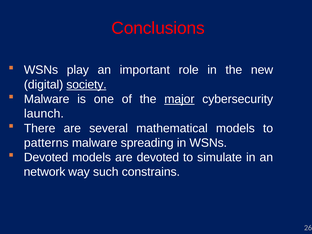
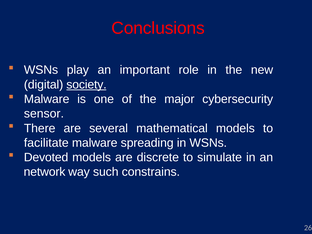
major underline: present -> none
launch: launch -> sensor
patterns: patterns -> facilitate
are devoted: devoted -> discrete
